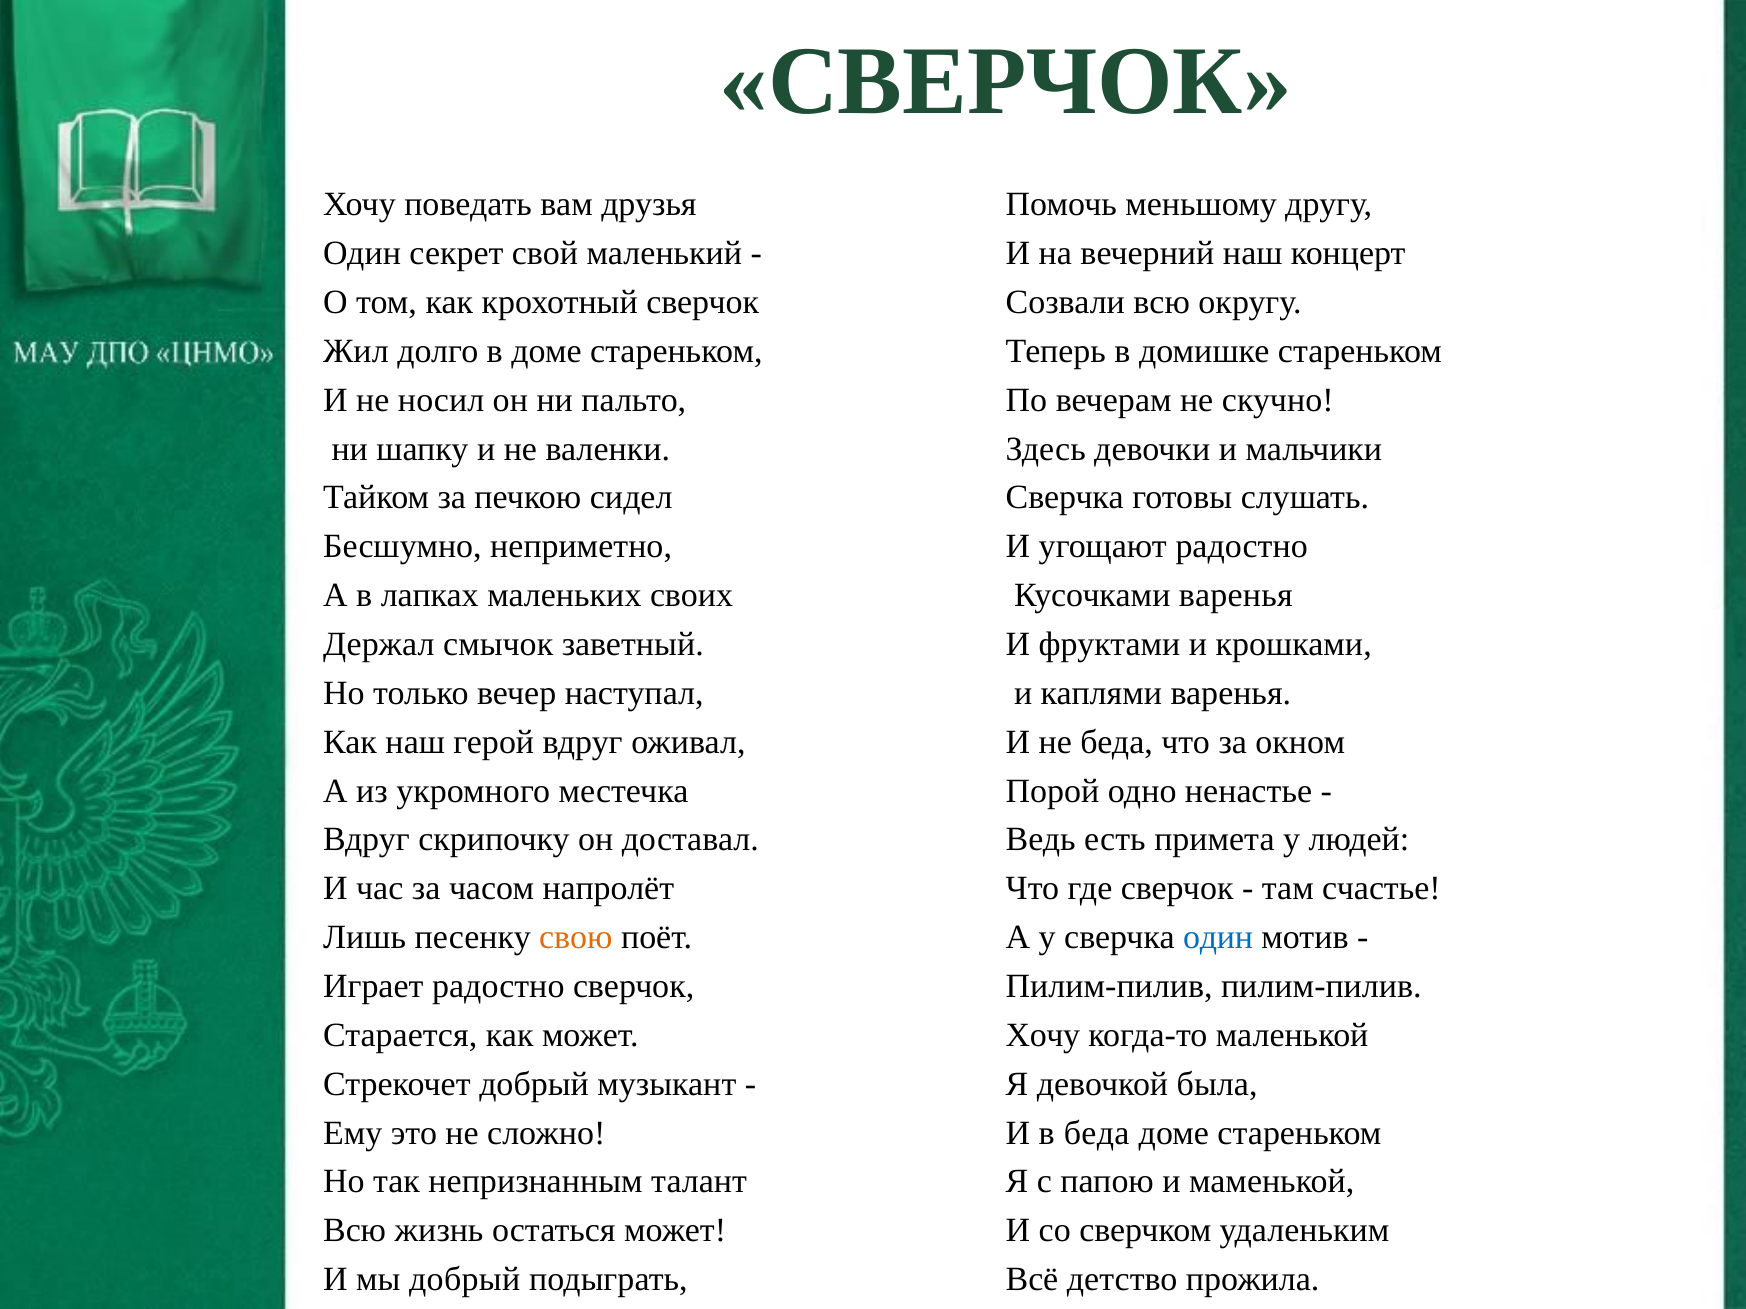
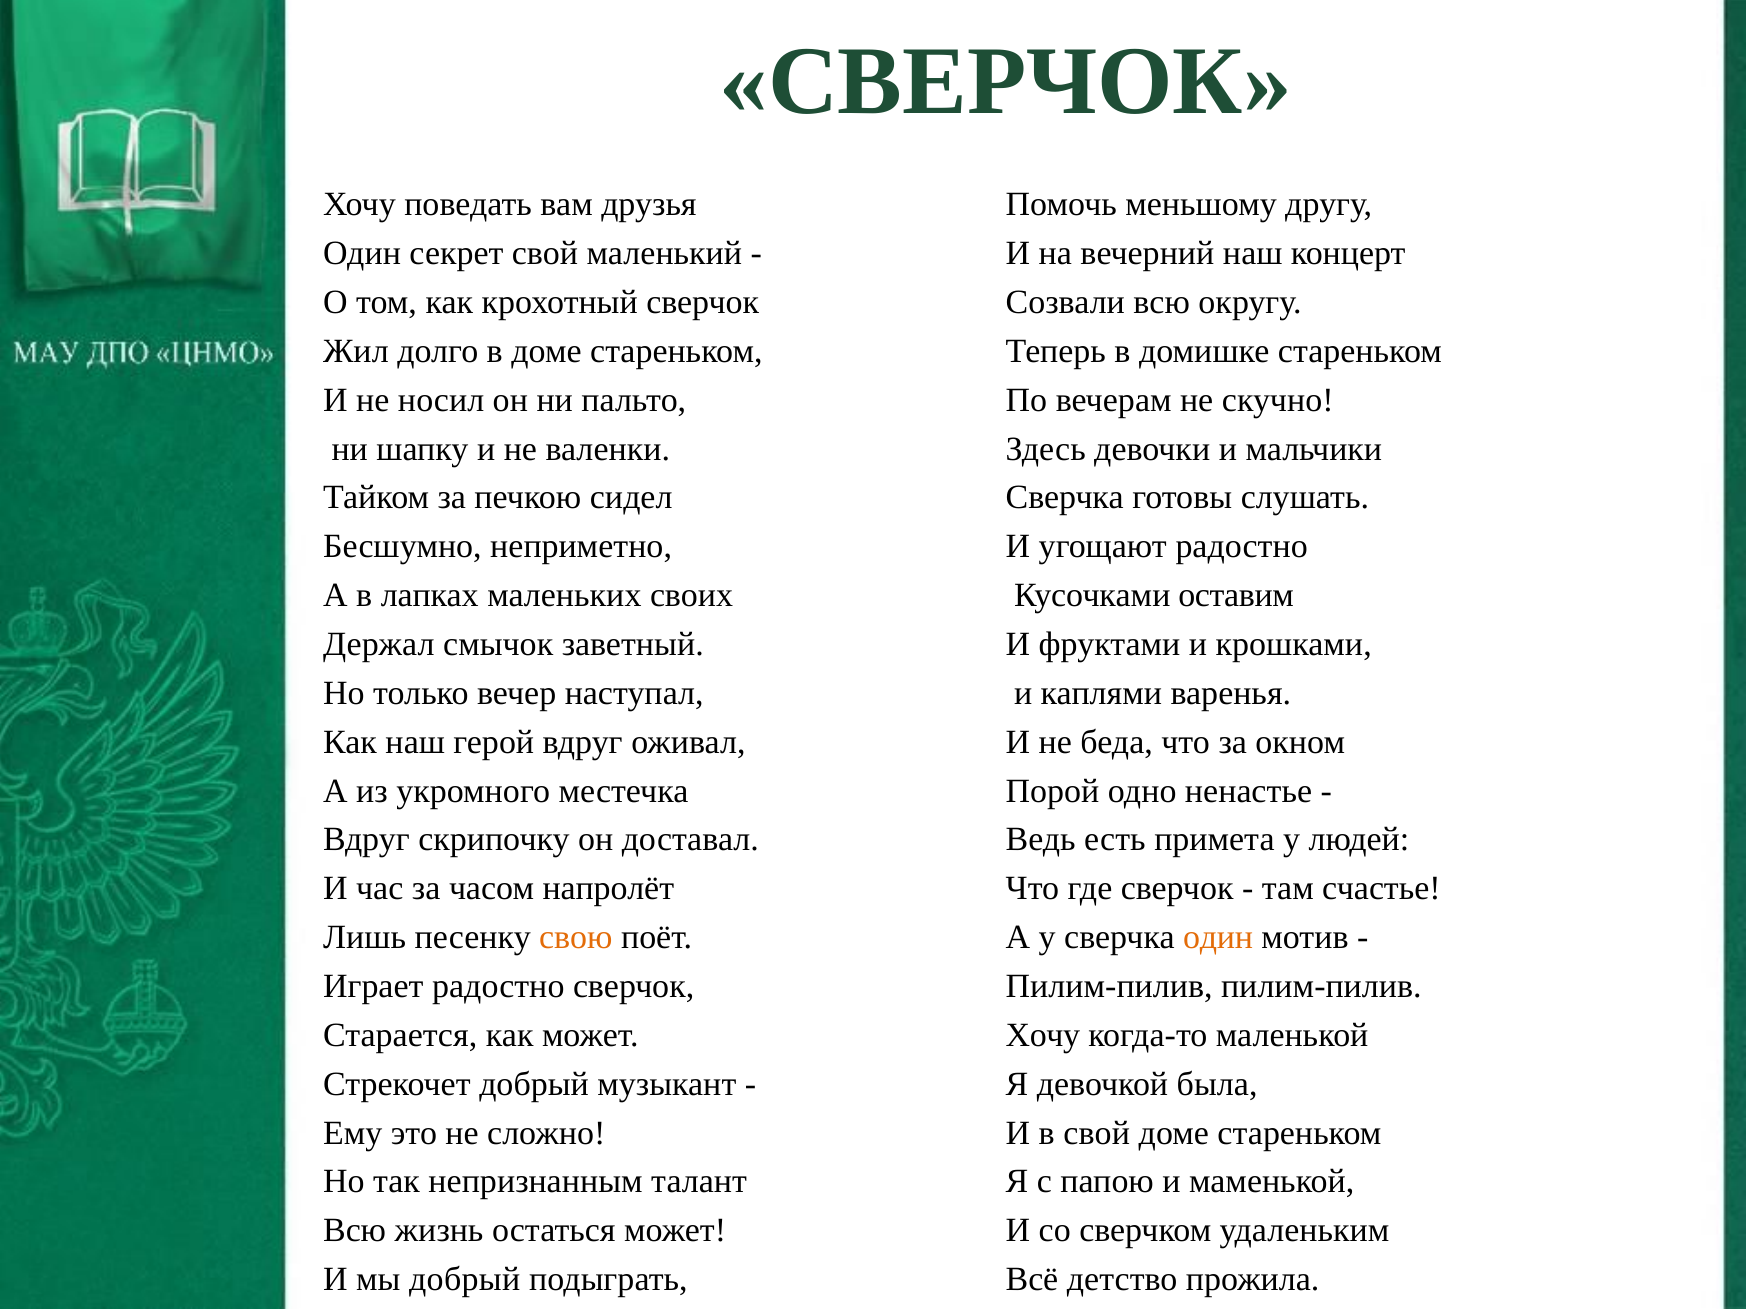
Кусочками варенья: варенья -> оставим
один at (1218, 938) colour: blue -> orange
в беда: беда -> свой
